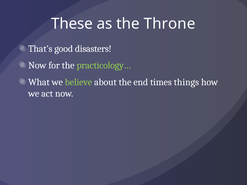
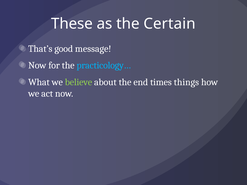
Throne: Throne -> Certain
disasters: disasters -> message
practicology… colour: light green -> light blue
